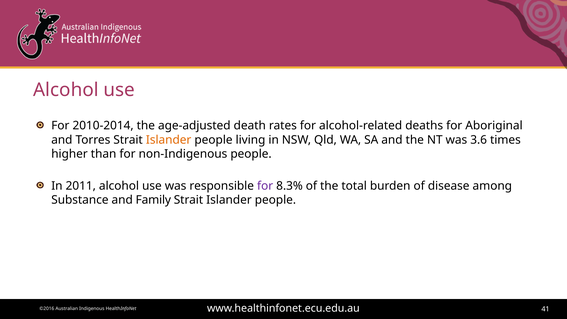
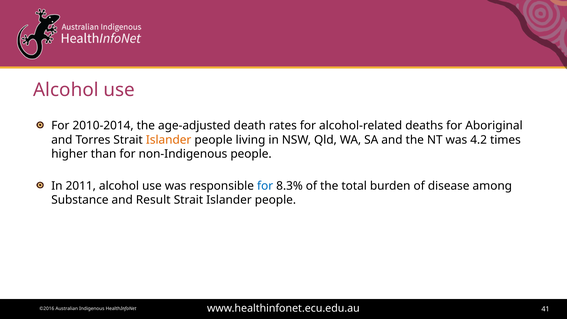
3.6: 3.6 -> 4.2
for at (265, 186) colour: purple -> blue
Family: Family -> Result
